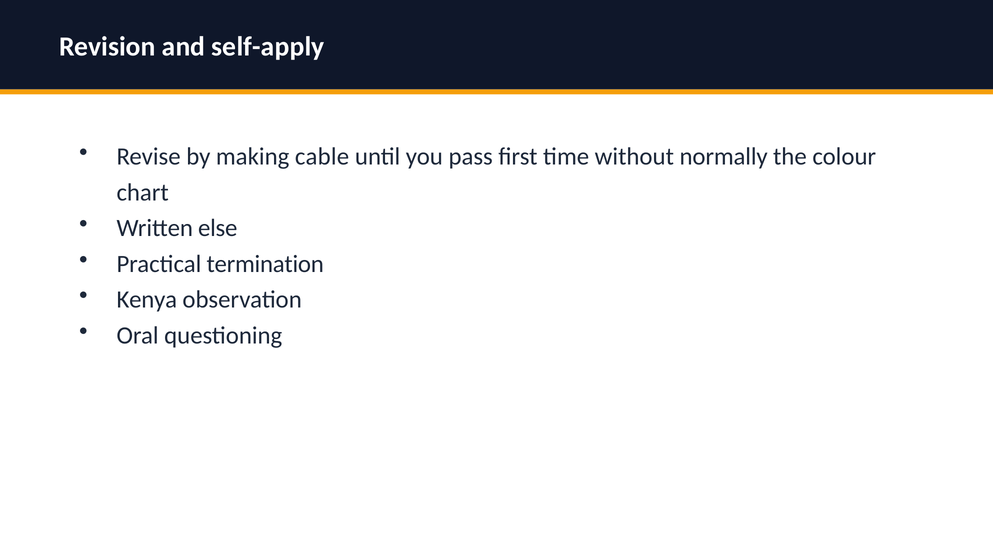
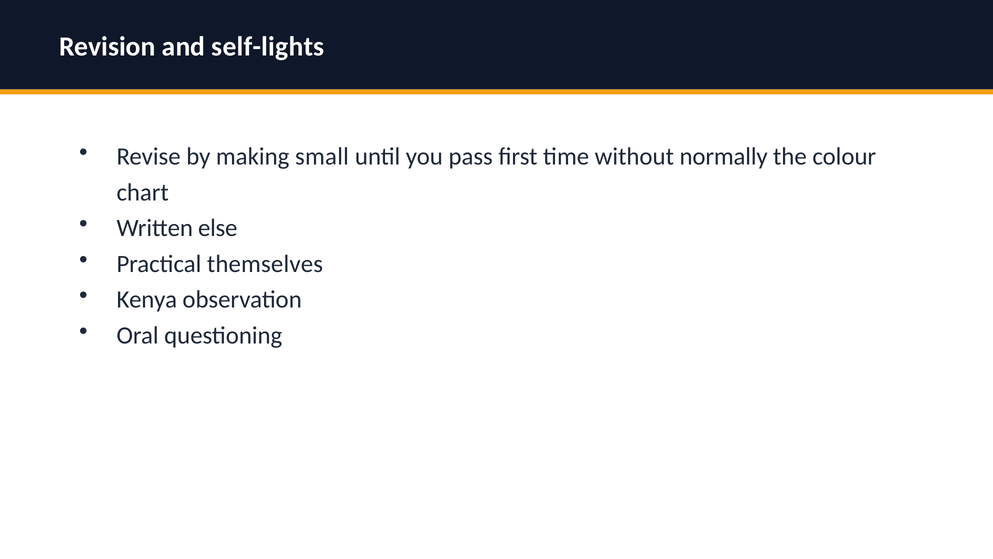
self-apply: self-apply -> self-lights
cable: cable -> small
termination: termination -> themselves
